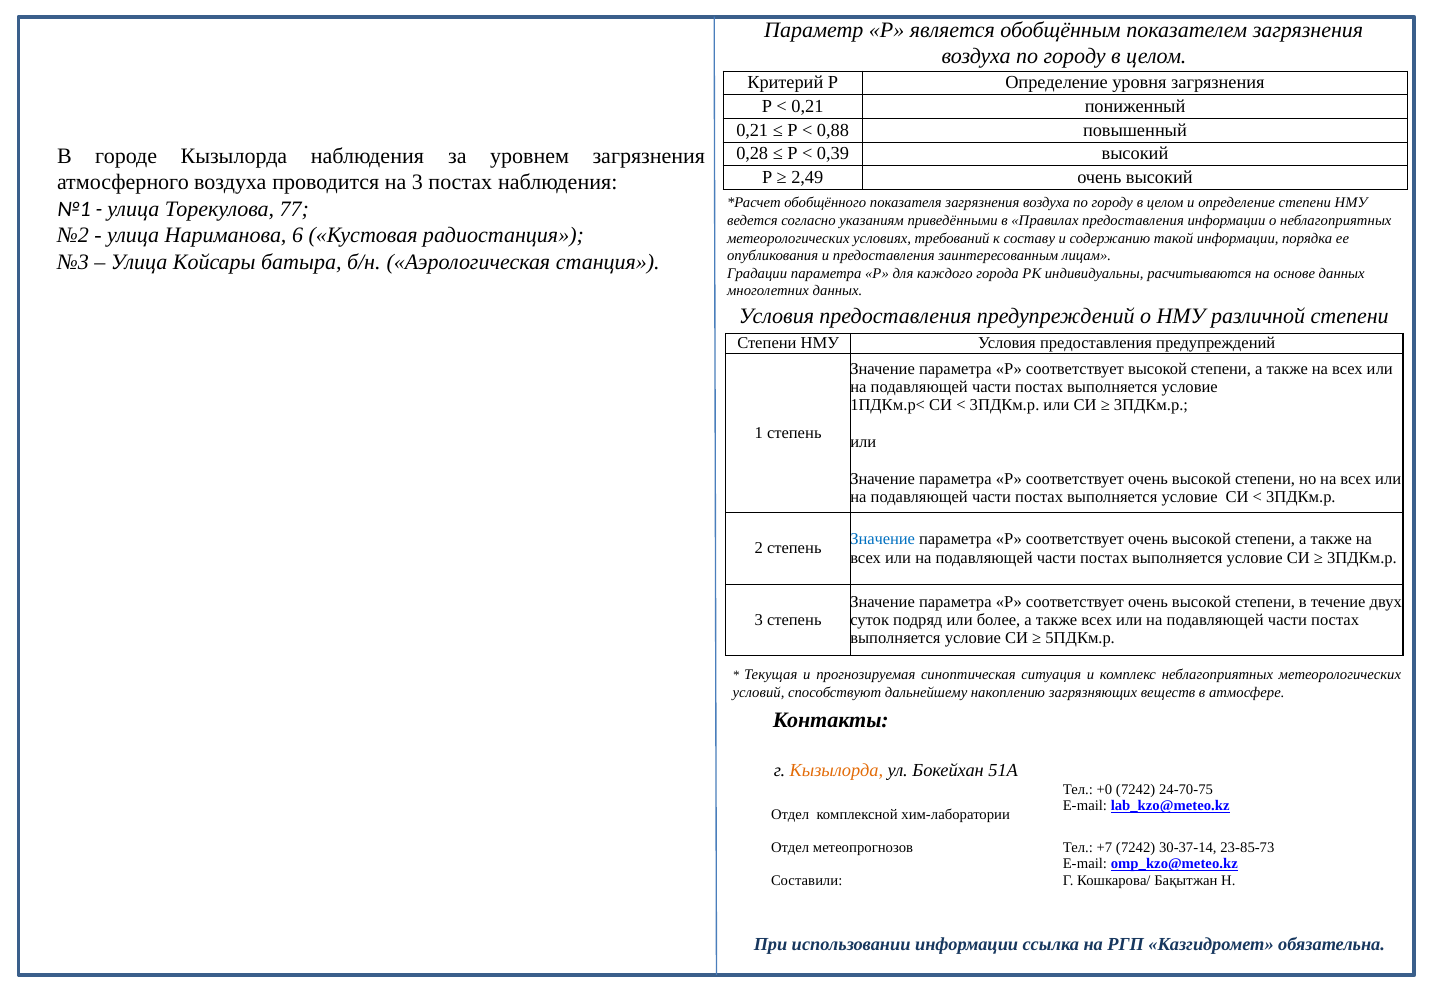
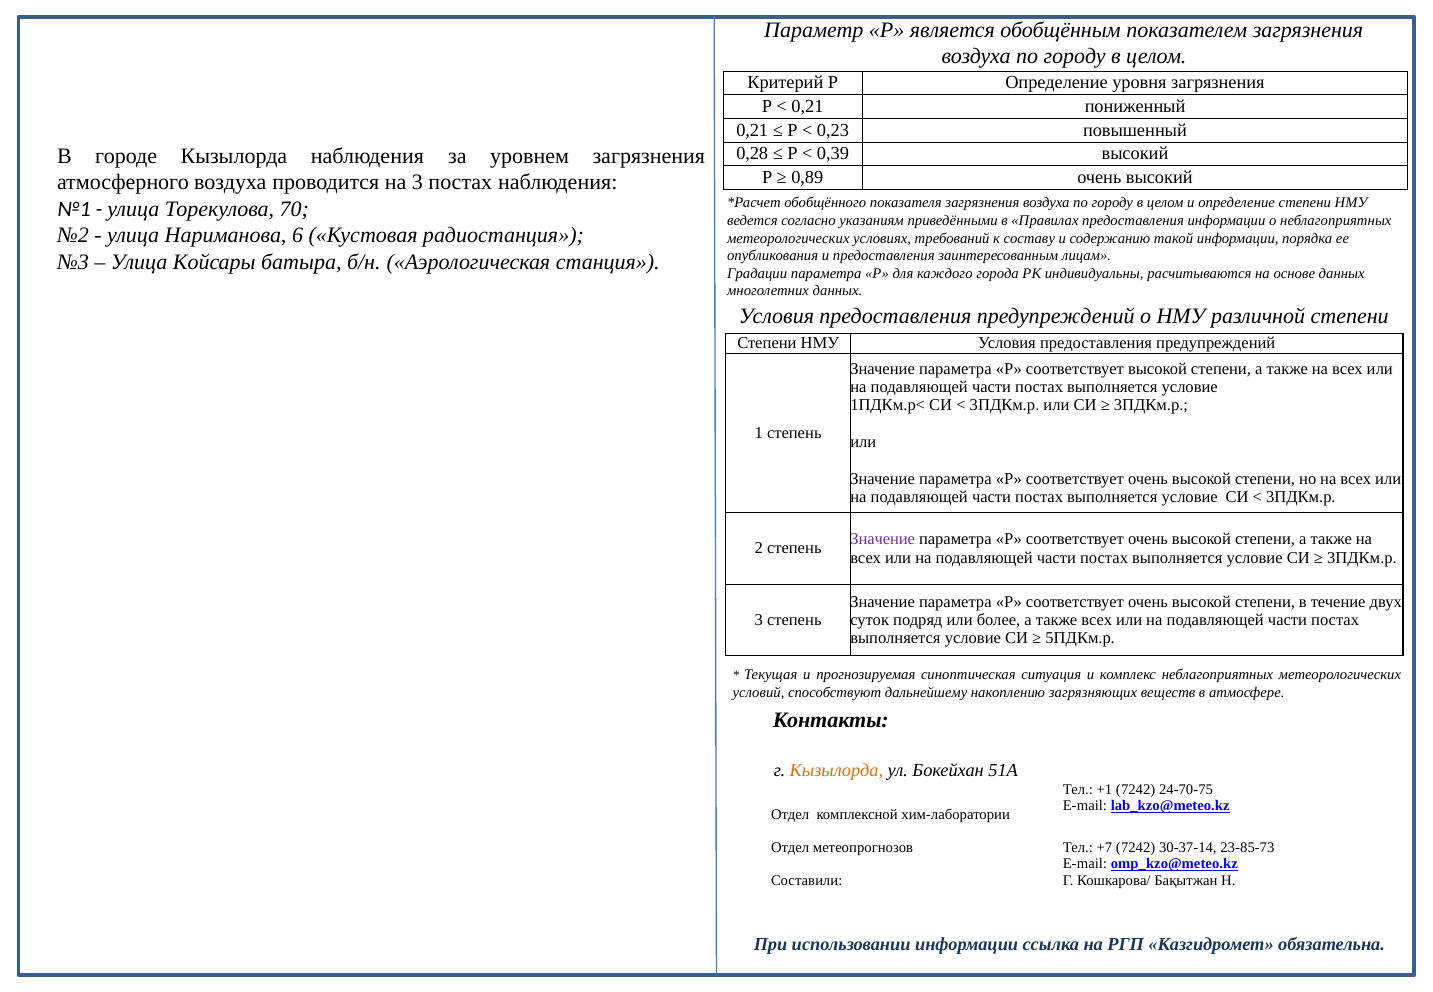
0,88: 0,88 -> 0,23
2,49: 2,49 -> 0,89
77: 77 -> 70
Значение at (883, 539) colour: blue -> purple
+0: +0 -> +1
